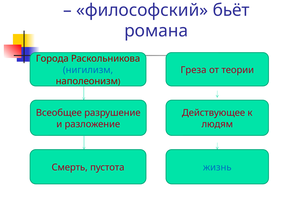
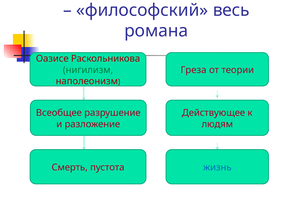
бьёт: бьёт -> весь
Города: Города -> Оазисе
нигилизм colour: blue -> green
